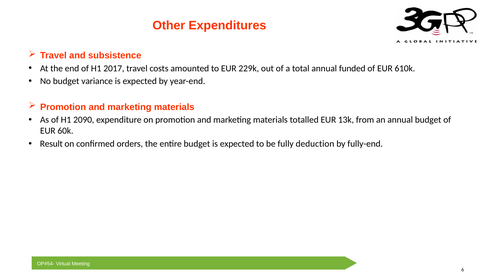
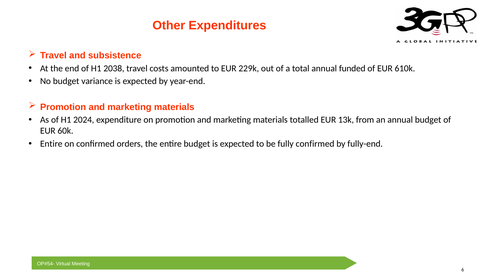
2017: 2017 -> 2038
2090: 2090 -> 2024
Result at (51, 144): Result -> Entire
fully deduction: deduction -> confirmed
